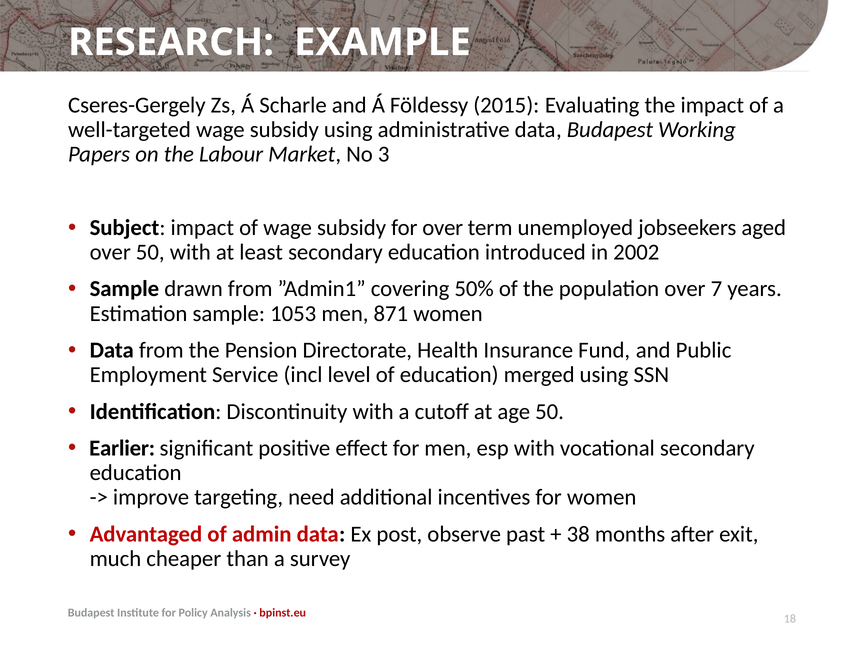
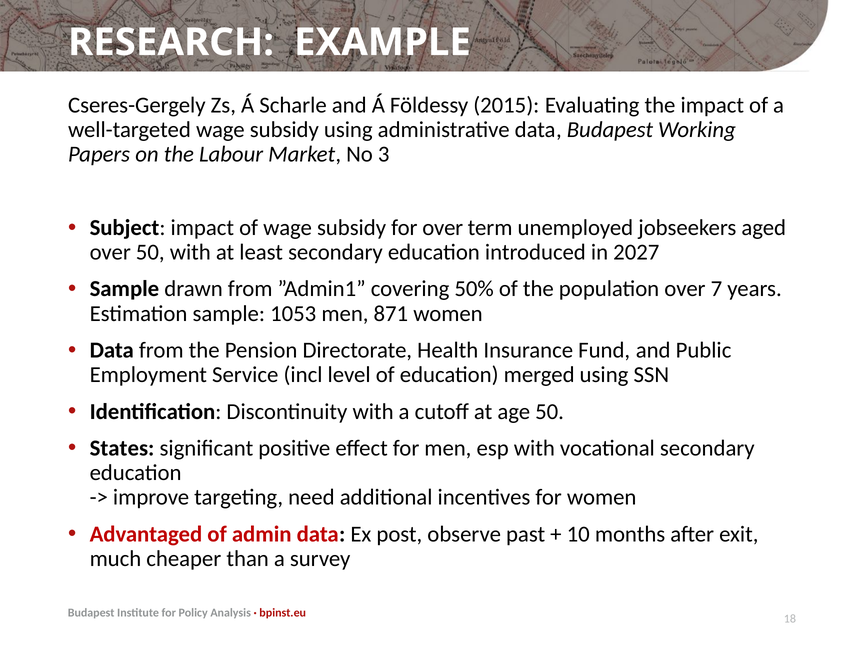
2002: 2002 -> 2027
Earlier: Earlier -> States
38: 38 -> 10
